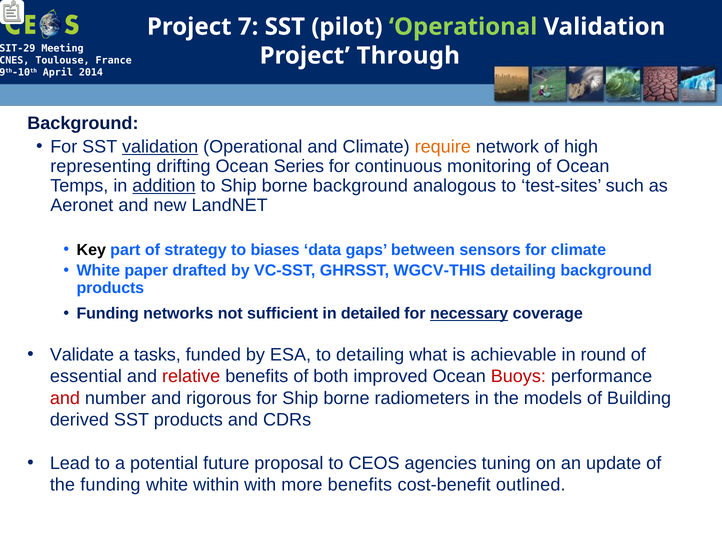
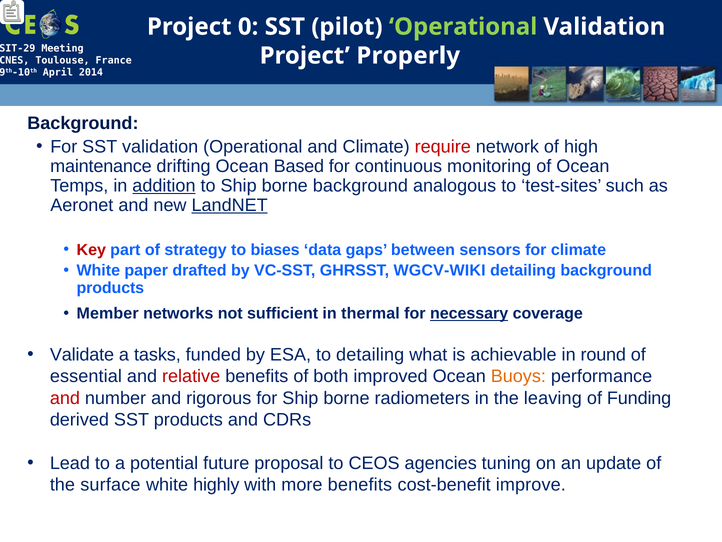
7: 7 -> 0
Through: Through -> Properly
validation at (160, 146) underline: present -> none
require colour: orange -> red
representing: representing -> maintenance
Series: Series -> Based
LandNET underline: none -> present
Key colour: black -> red
WGCV-THIS: WGCV-THIS -> WGCV-WIKI
Funding at (108, 313): Funding -> Member
detailed: detailed -> thermal
Buoys colour: red -> orange
models: models -> leaving
Building: Building -> Funding
the funding: funding -> surface
within: within -> highly
outlined: outlined -> improve
